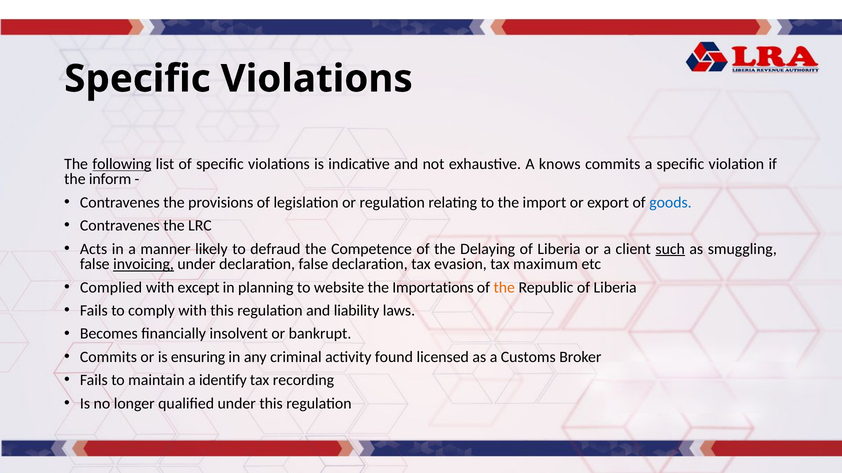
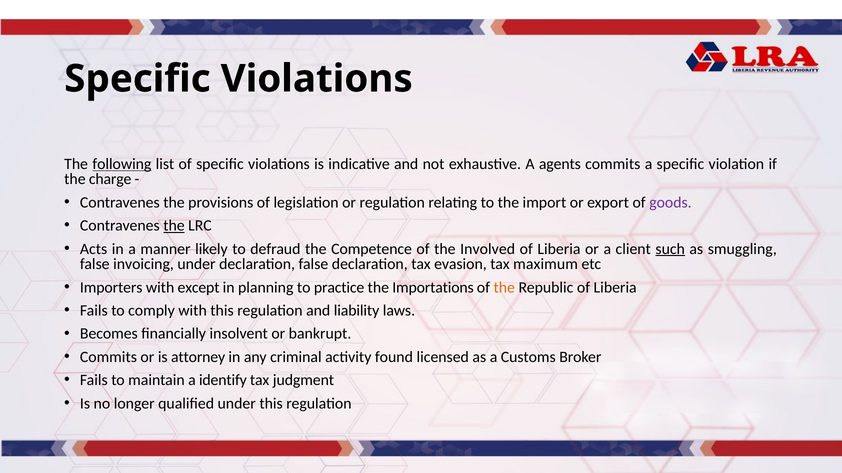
knows: knows -> agents
inform: inform -> charge
goods colour: blue -> purple
the at (174, 226) underline: none -> present
Delaying: Delaying -> Involved
invoicing underline: present -> none
Complied: Complied -> Importers
website: website -> practice
ensuring: ensuring -> attorney
recording: recording -> judgment
